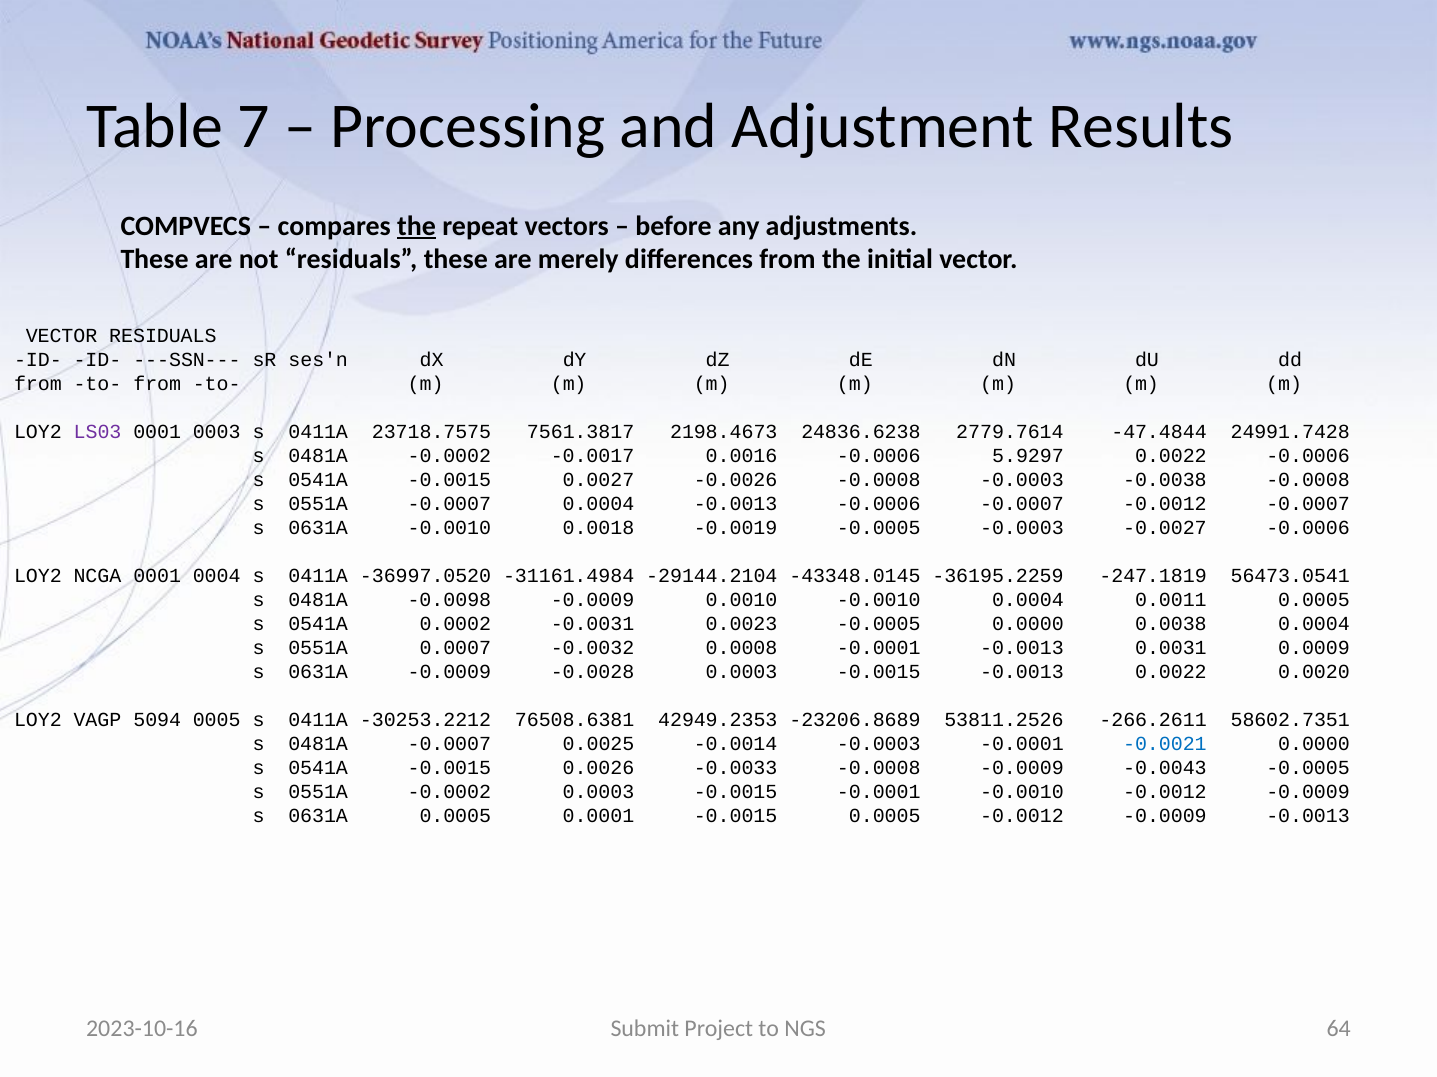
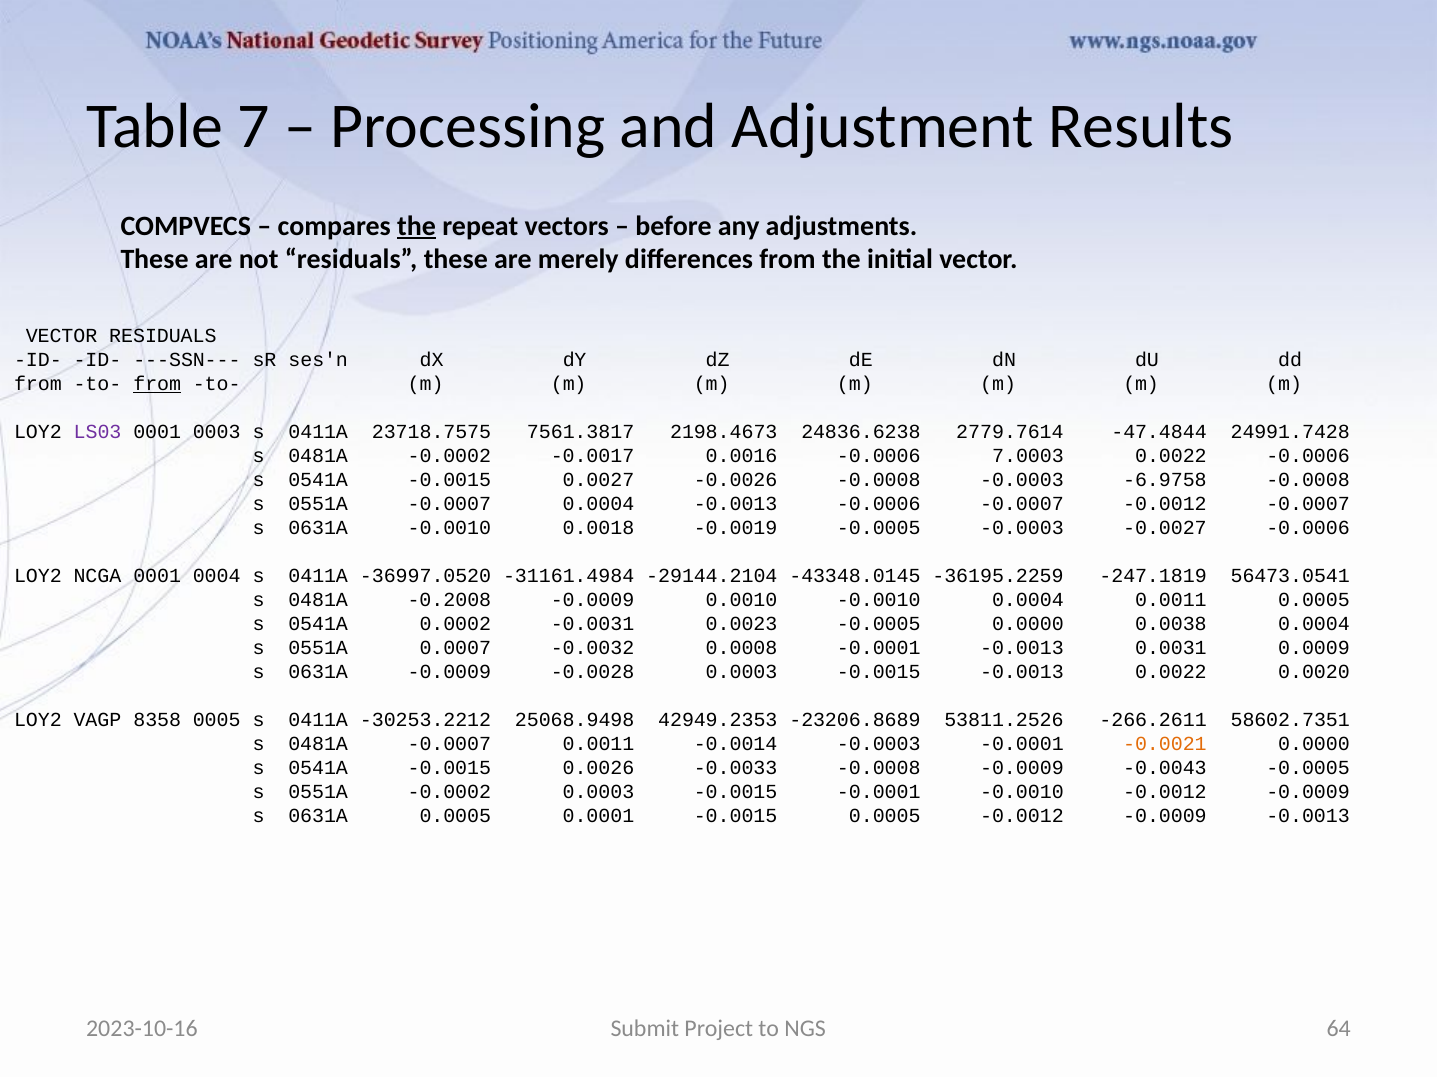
from at (157, 384) underline: none -> present
5.9297: 5.9297 -> 7.0003
-0.0038: -0.0038 -> -6.9758
-0.0098: -0.0098 -> -0.2008
5094: 5094 -> 8358
76508.6381: 76508.6381 -> 25068.9498
-0.0007 0.0025: 0.0025 -> 0.0011
-0.0021 colour: blue -> orange
